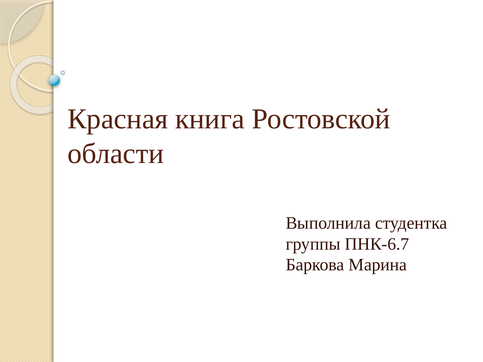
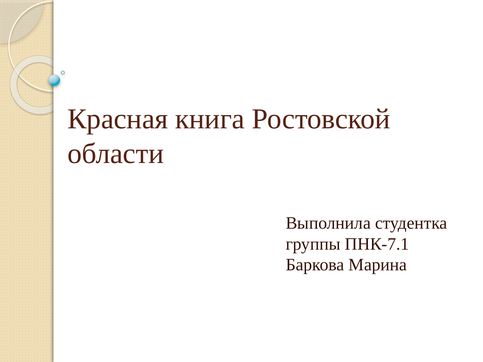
ПНК-6.7: ПНК-6.7 -> ПНК-7.1
